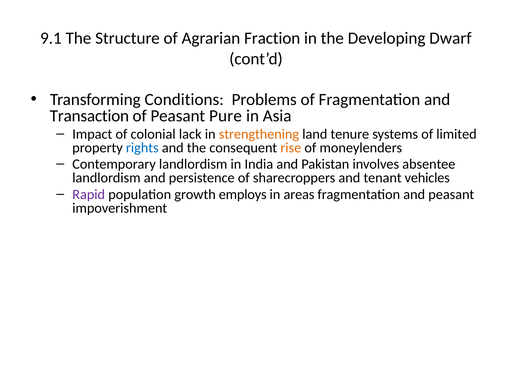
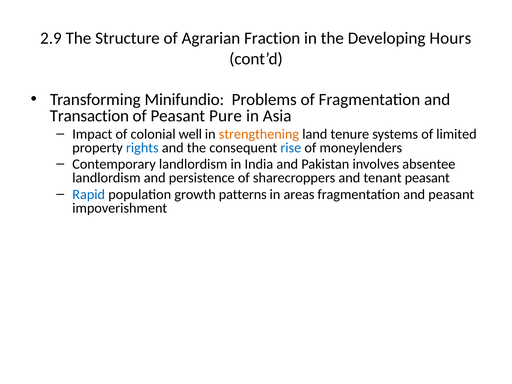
9.1: 9.1 -> 2.9
Dwarf: Dwarf -> Hours
Conditions: Conditions -> Minifundio
lack: lack -> well
rise colour: orange -> blue
tenant vehicles: vehicles -> peasant
Rapid colour: purple -> blue
employs: employs -> patterns
